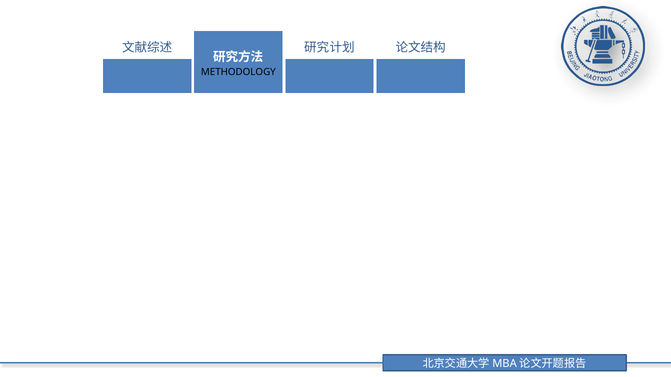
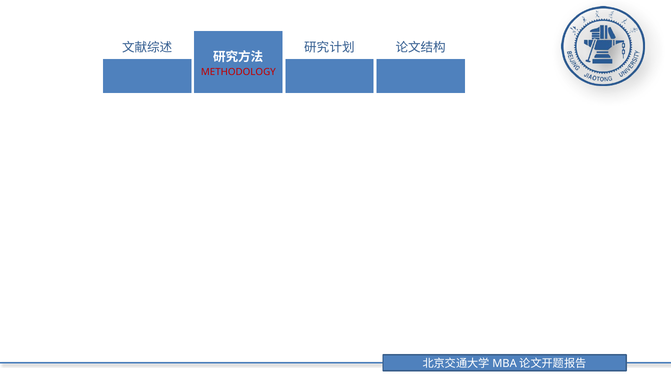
METHODOLOGY colour: black -> red
